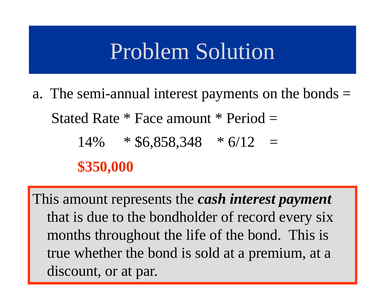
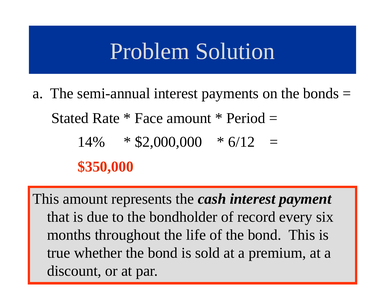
$6,858,348: $6,858,348 -> $2,000,000
